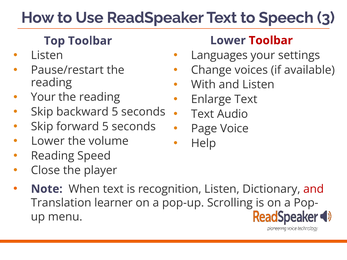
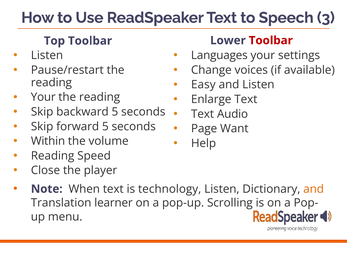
With: With -> Easy
Voice: Voice -> Want
Lower at (48, 141): Lower -> Within
recognition: recognition -> technology
and at (314, 189) colour: red -> orange
